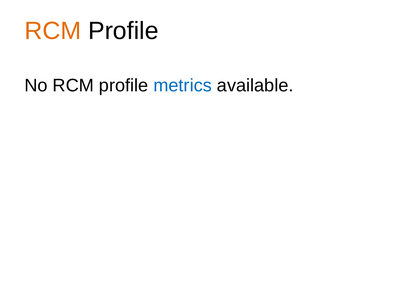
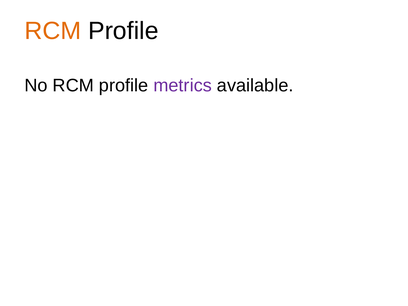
metrics colour: blue -> purple
